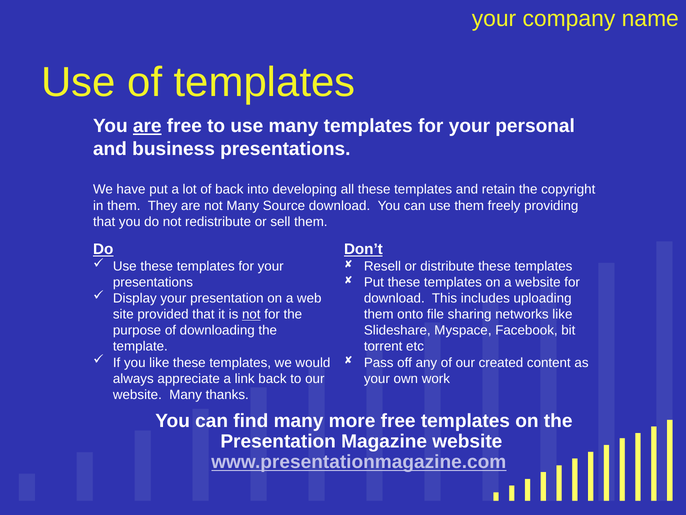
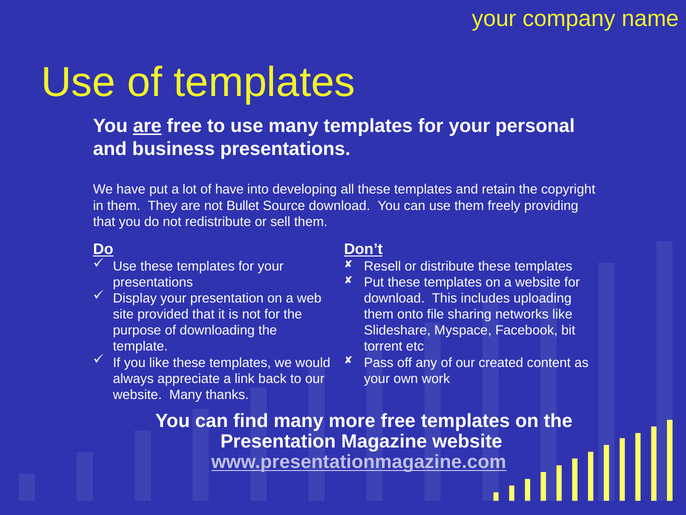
of back: back -> have
not Many: Many -> Bullet
not at (251, 314) underline: present -> none
